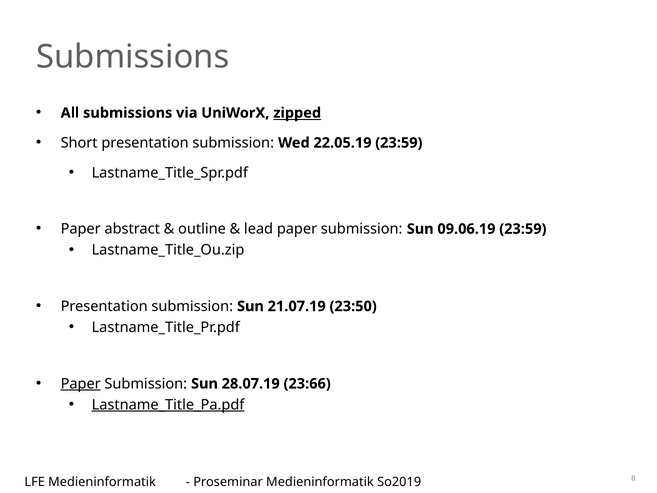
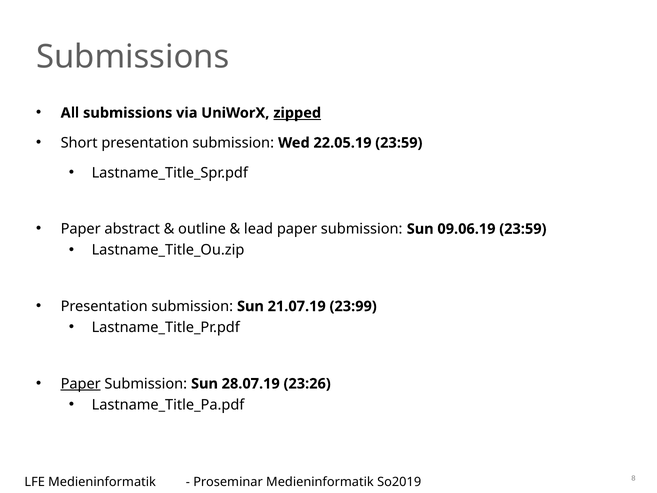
23:50: 23:50 -> 23:99
23:66: 23:66 -> 23:26
Lastname_Title_Pa.pdf underline: present -> none
